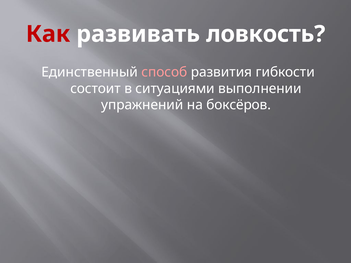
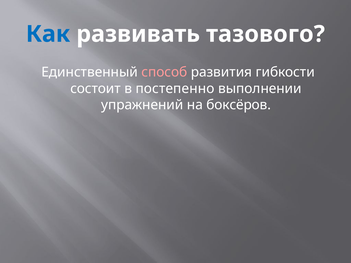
Как colour: red -> blue
ловкость: ловкость -> тазового
ситуациями: ситуациями -> постепенно
